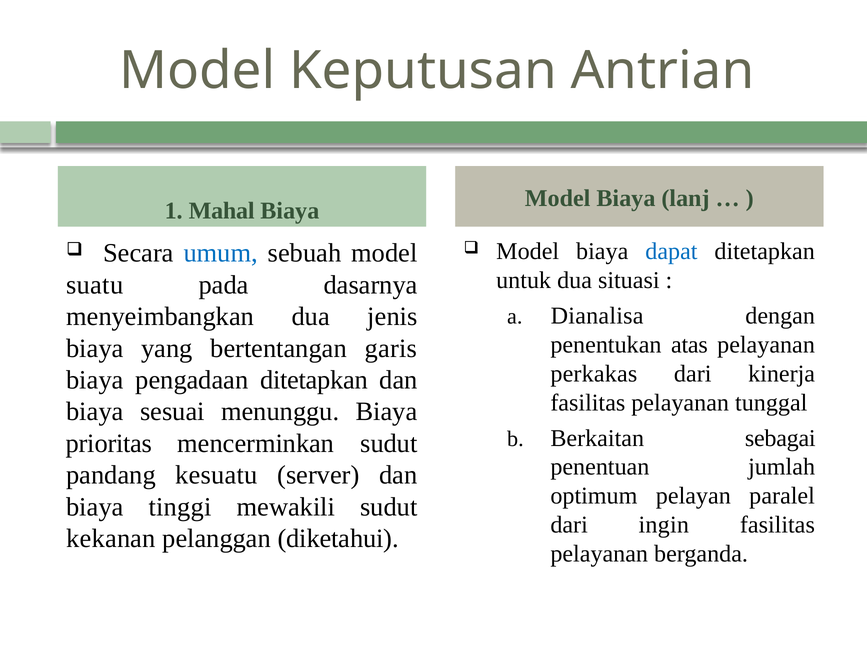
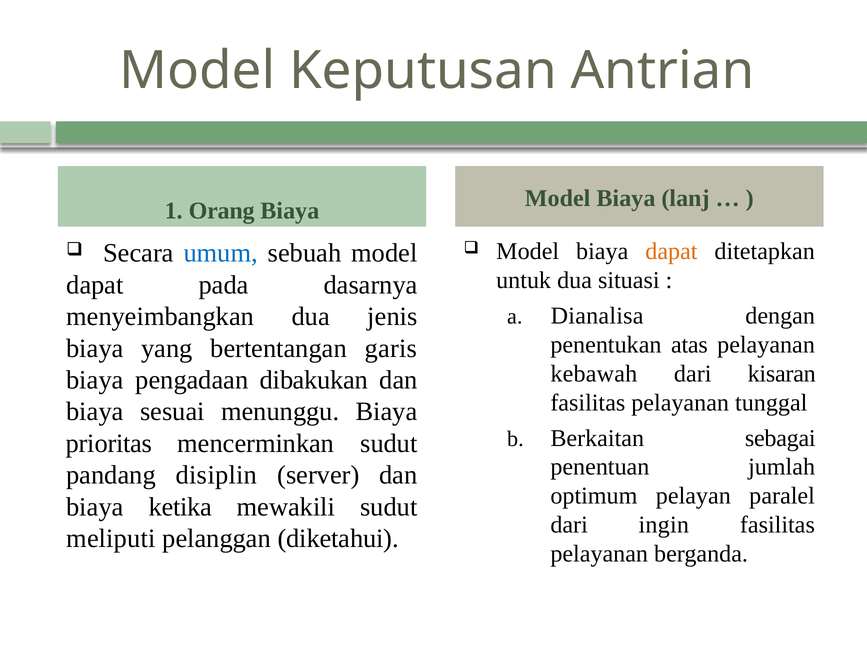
Mahal: Mahal -> Orang
dapat at (671, 252) colour: blue -> orange
suatu at (95, 285): suatu -> dapat
perkakas: perkakas -> kebawah
kinerja: kinerja -> kisaran
pengadaan ditetapkan: ditetapkan -> dibakukan
kesuatu: kesuatu -> disiplin
tinggi: tinggi -> ketika
kekanan: kekanan -> meliputi
